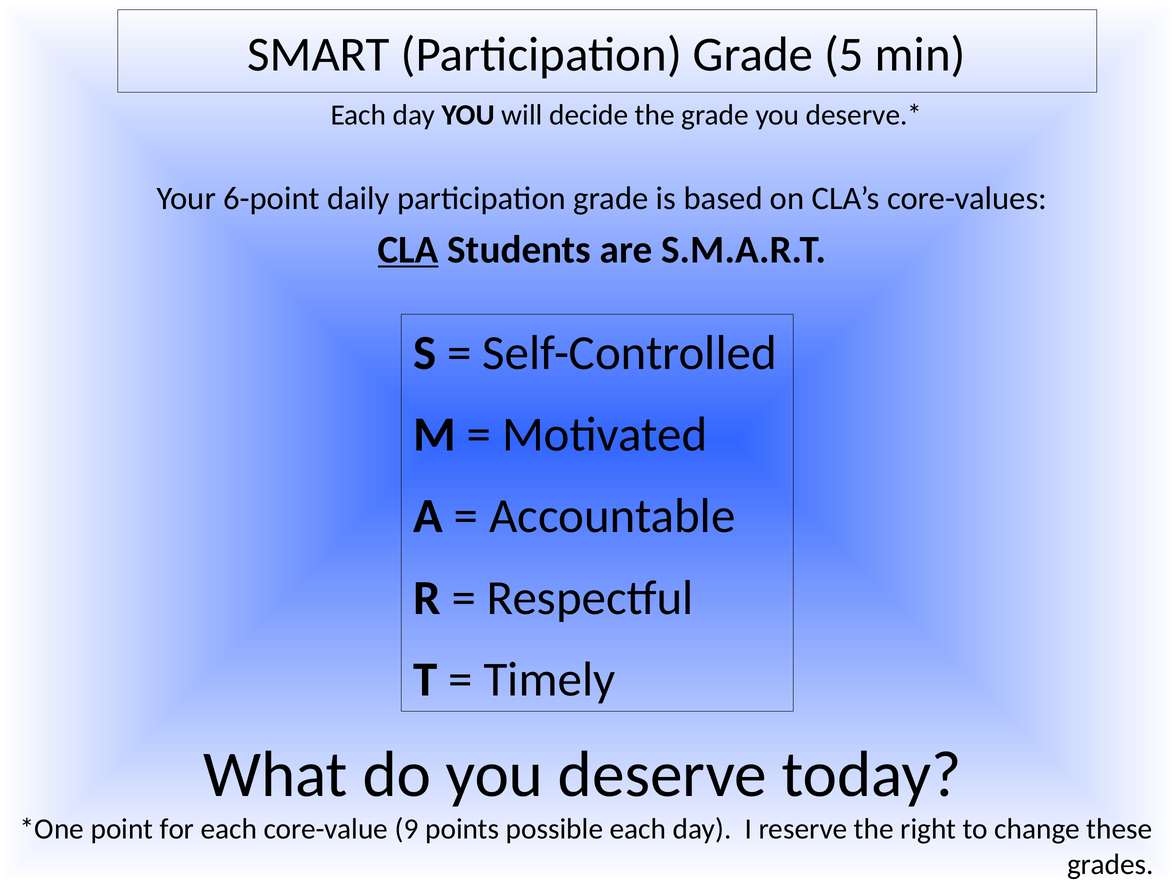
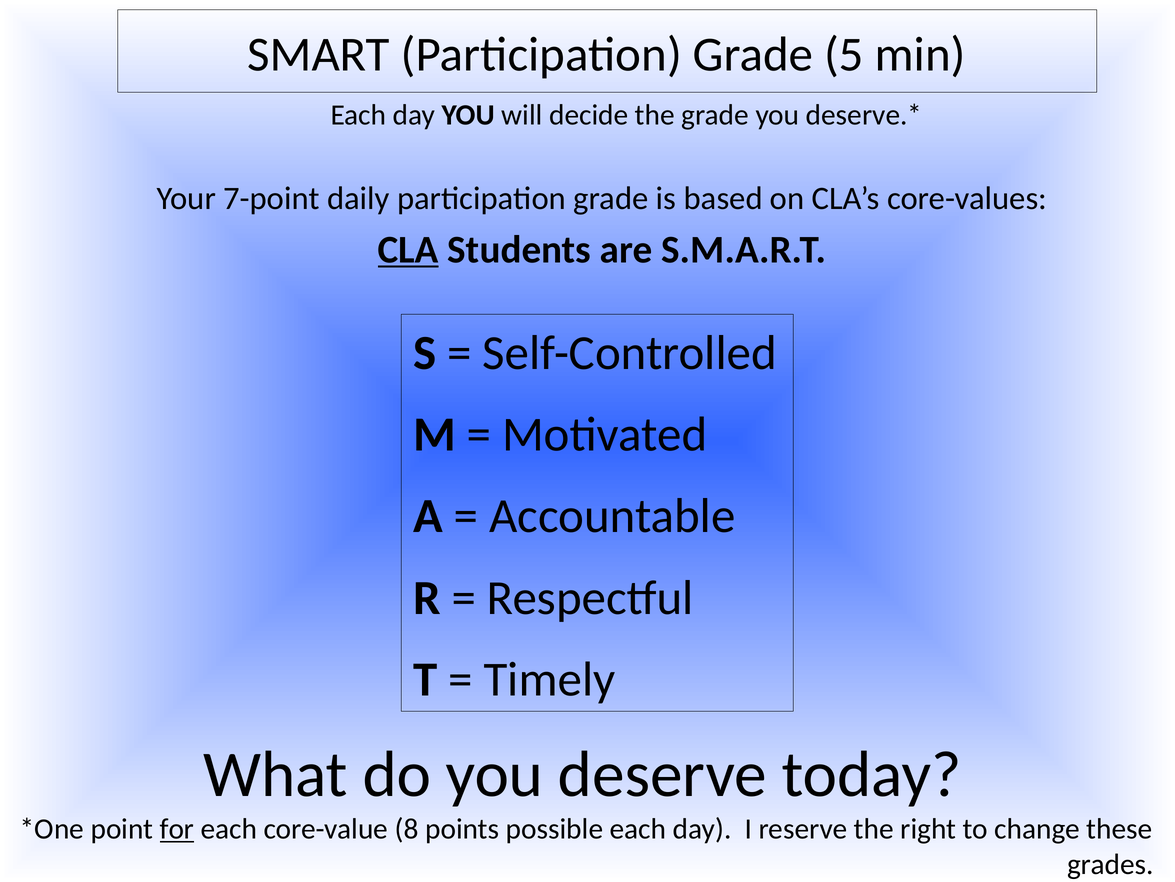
6-point: 6-point -> 7-point
for underline: none -> present
9: 9 -> 8
